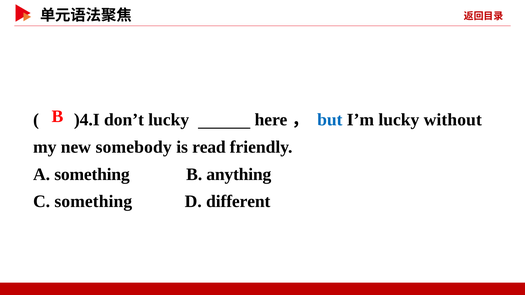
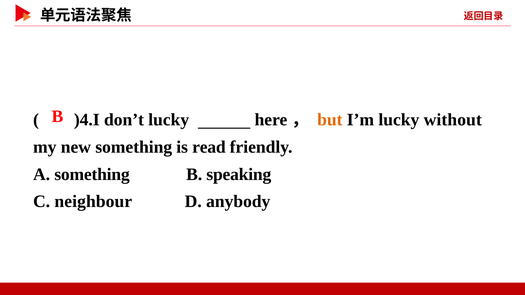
but colour: blue -> orange
new somebody: somebody -> something
anything: anything -> speaking
C something: something -> neighbour
different: different -> anybody
